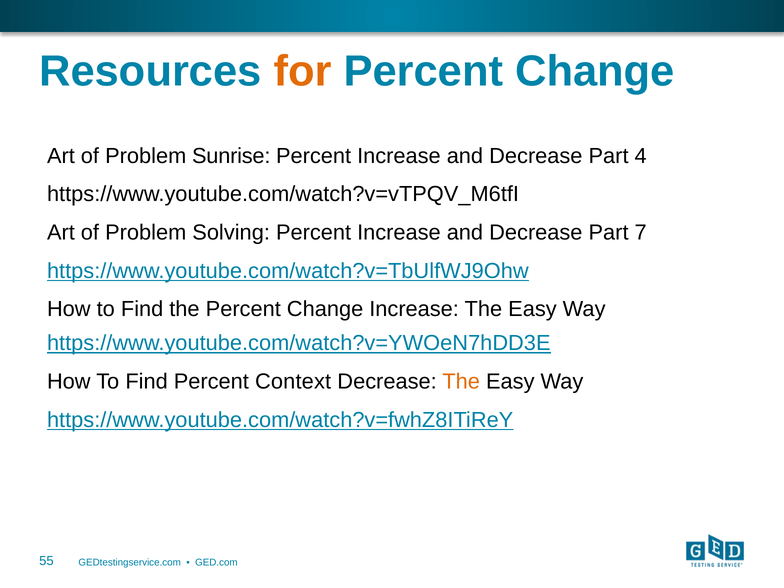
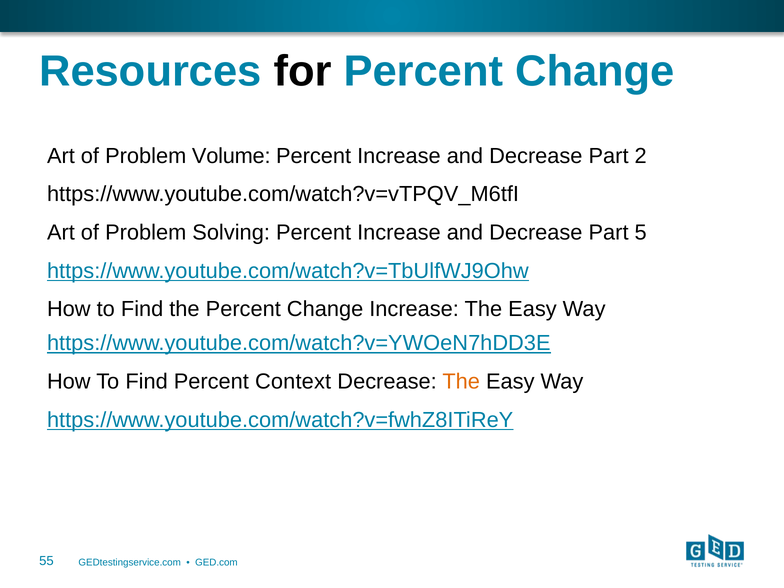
for colour: orange -> black
Sunrise: Sunrise -> Volume
4: 4 -> 2
7: 7 -> 5
